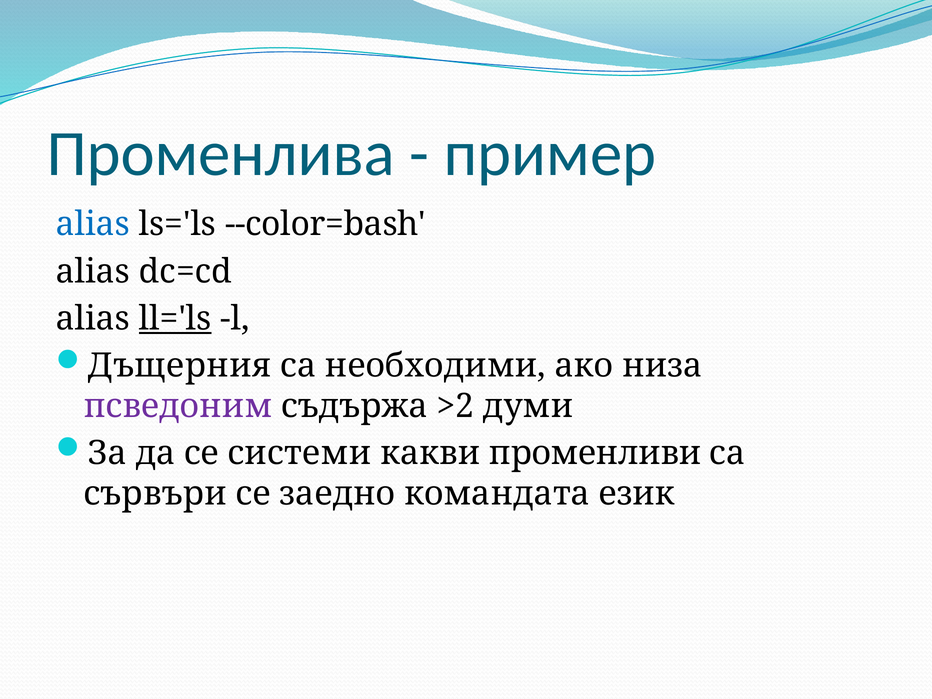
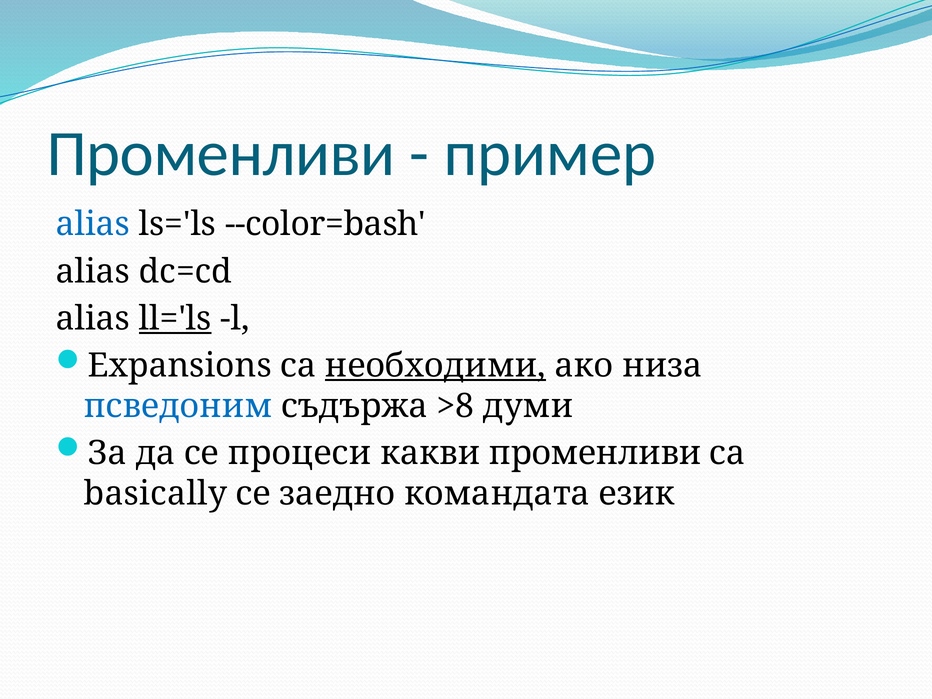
Променлива at (221, 154): Променлива -> Променливи
Дъщерния: Дъщерния -> Expansions
необходими underline: none -> present
псведоним colour: purple -> blue
>2: >2 -> >8
системи: системи -> процеси
сървъри: сървъри -> basically
